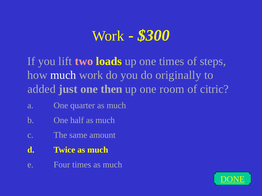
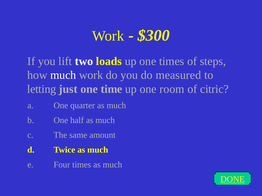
two colour: pink -> white
originally: originally -> measured
added: added -> letting
then: then -> time
